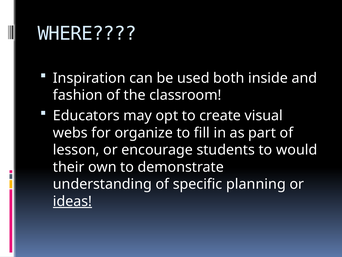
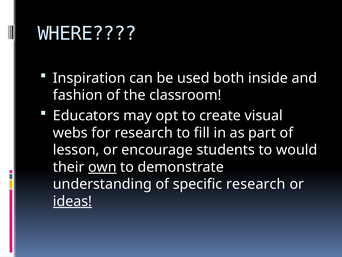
for organize: organize -> research
own underline: none -> present
specific planning: planning -> research
